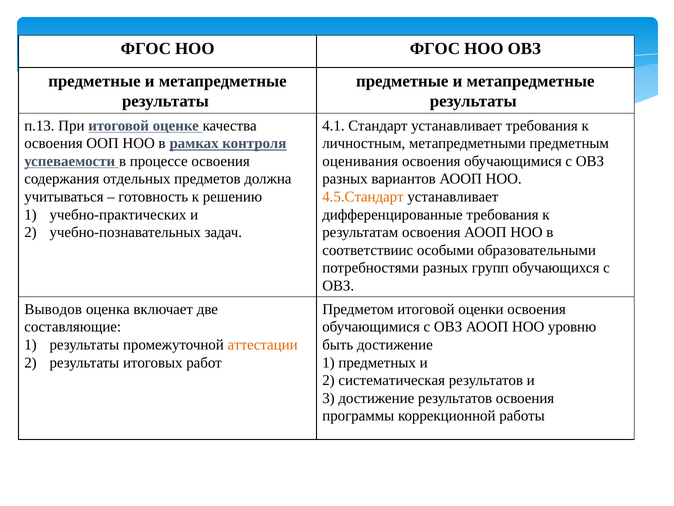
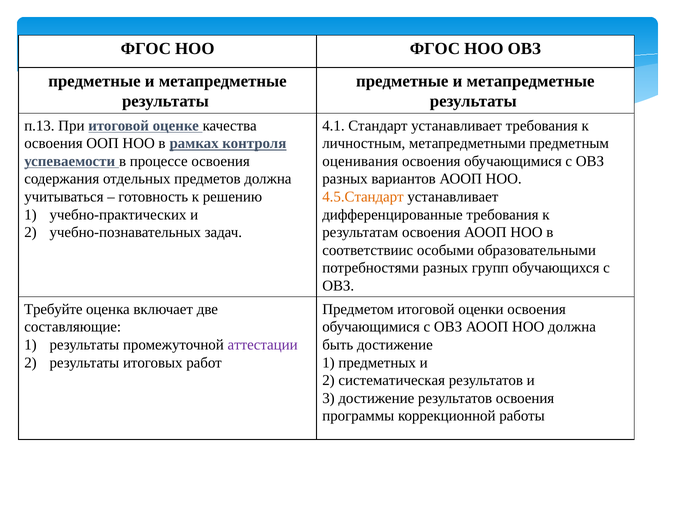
Выводов: Выводов -> Требуйте
НОО уровню: уровню -> должна
аттестации colour: orange -> purple
